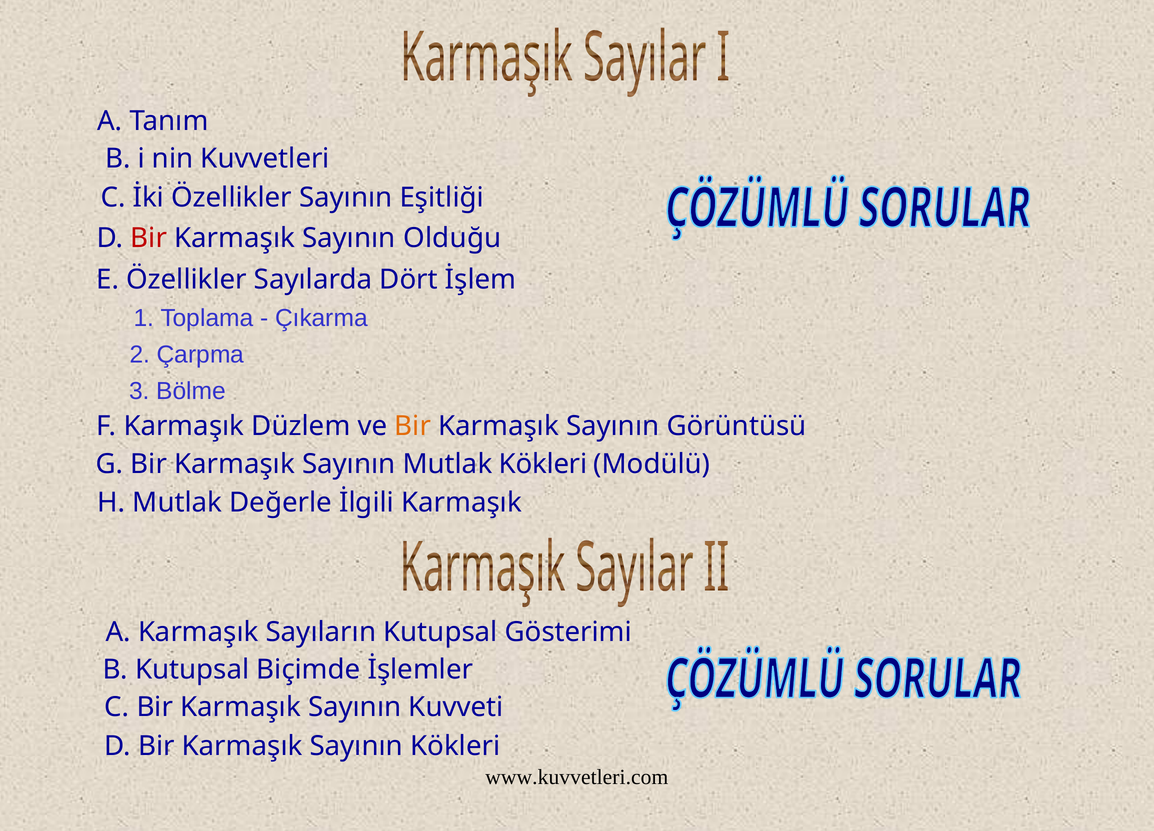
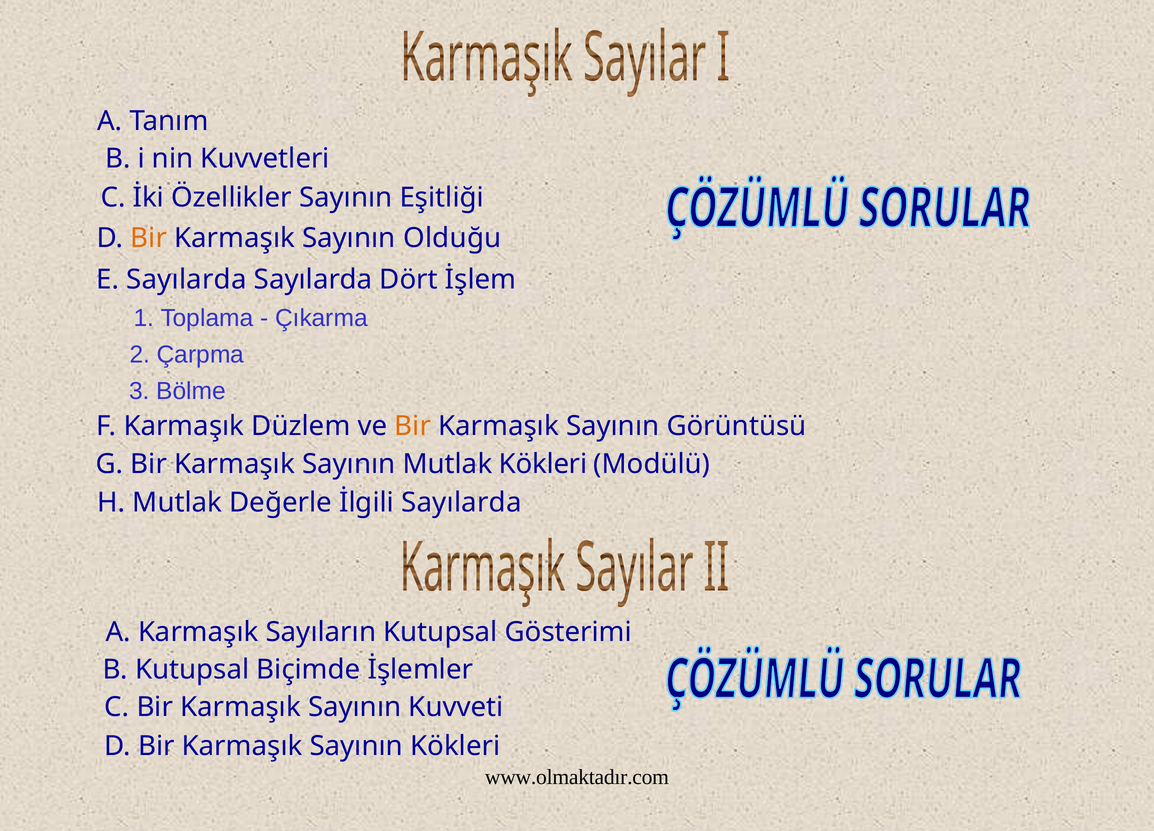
Bir at (149, 238) colour: red -> orange
E Özellikler: Özellikler -> Sayılarda
İlgili Karmaşık: Karmaşık -> Sayılarda
www.kuvvetleri.com: www.kuvvetleri.com -> www.olmaktadır.com
